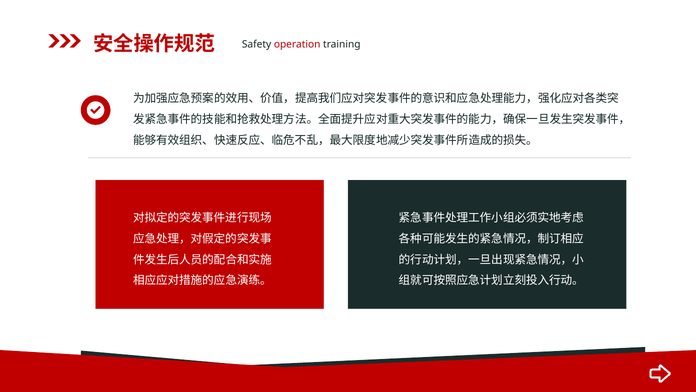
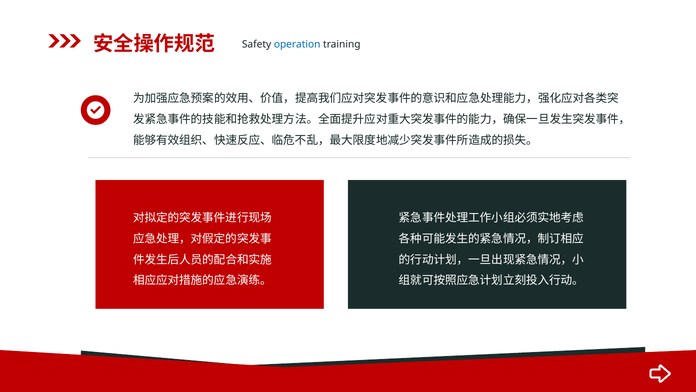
operation colour: red -> blue
